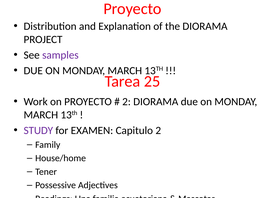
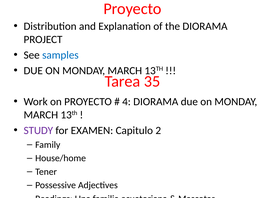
samples colour: purple -> blue
25: 25 -> 35
2 at (127, 102): 2 -> 4
